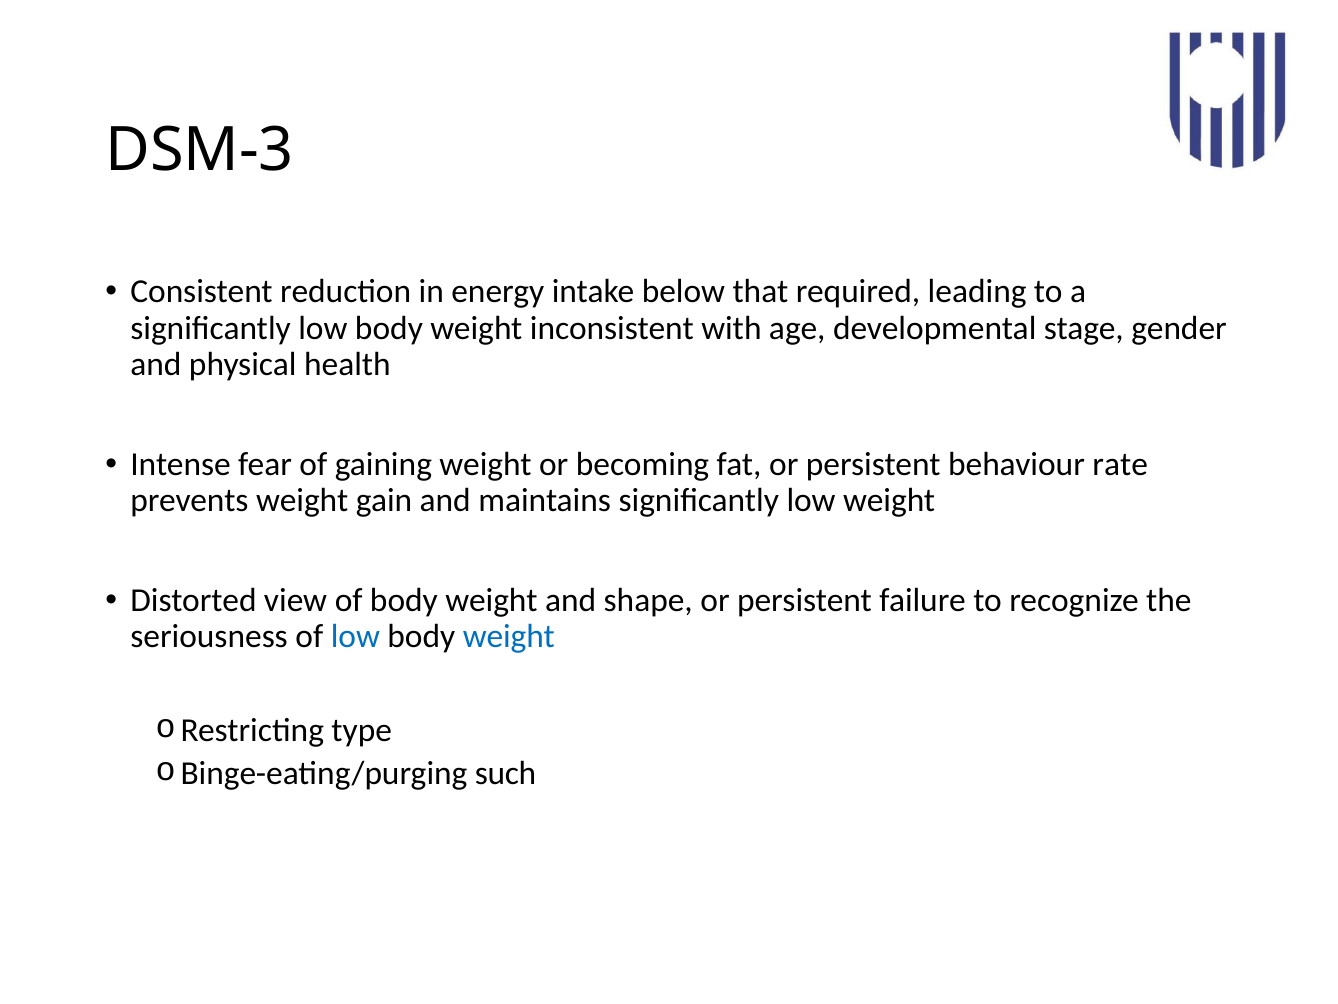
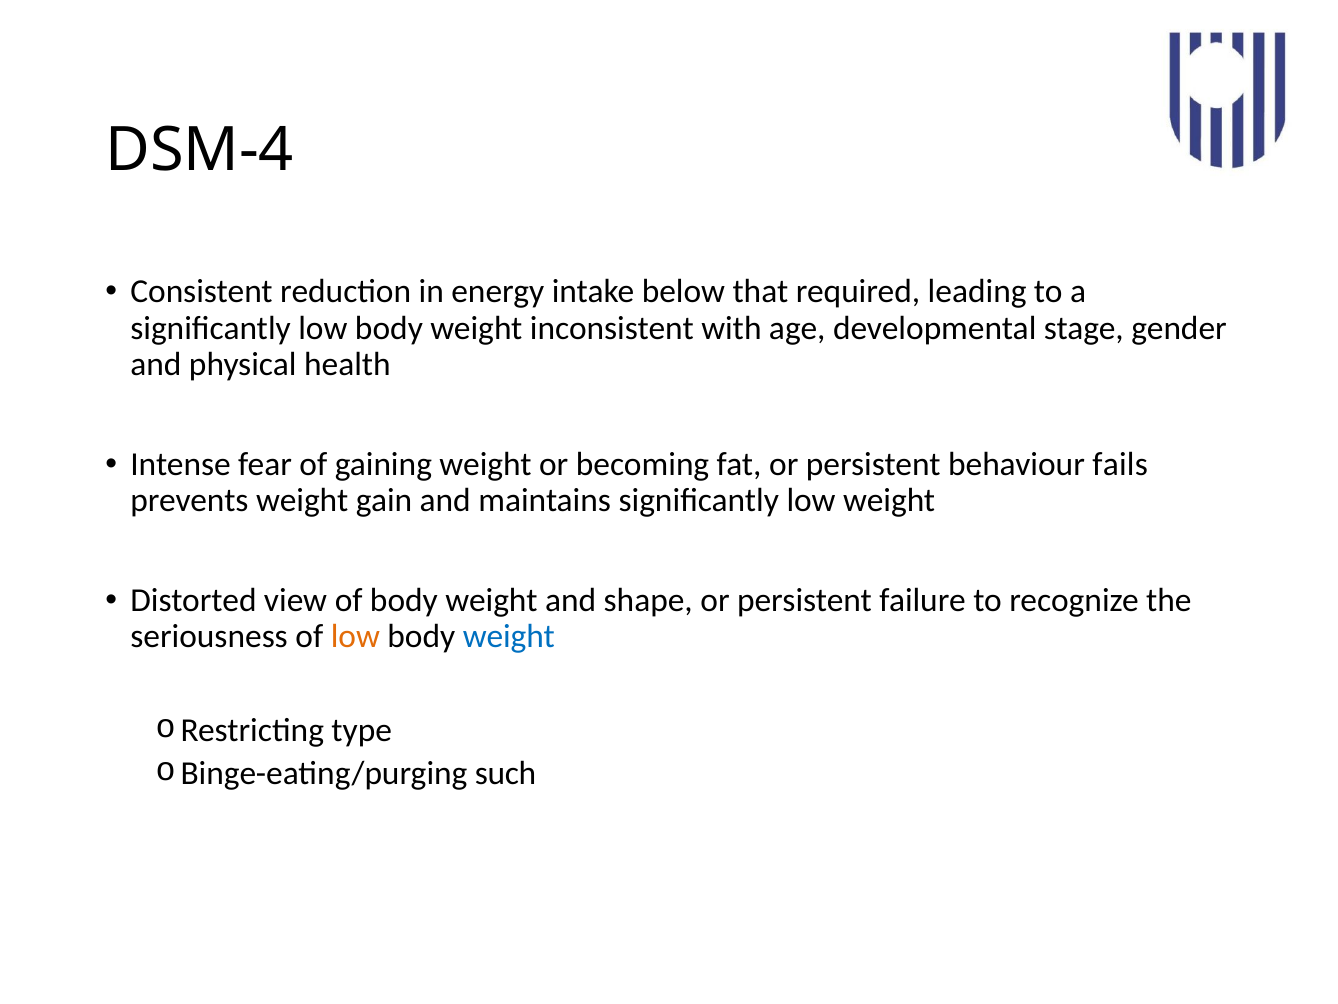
DSM-3: DSM-3 -> DSM-4
rate: rate -> fails
low at (355, 637) colour: blue -> orange
